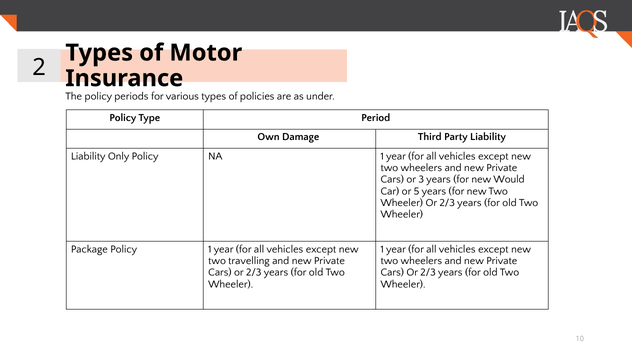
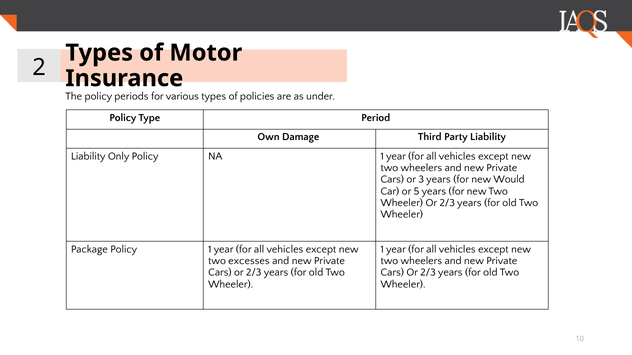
travelling: travelling -> excesses
